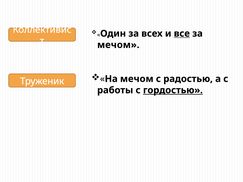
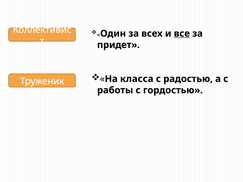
мечом at (118, 45): мечом -> придет
На мечом: мечом -> класса
гордостью underline: present -> none
